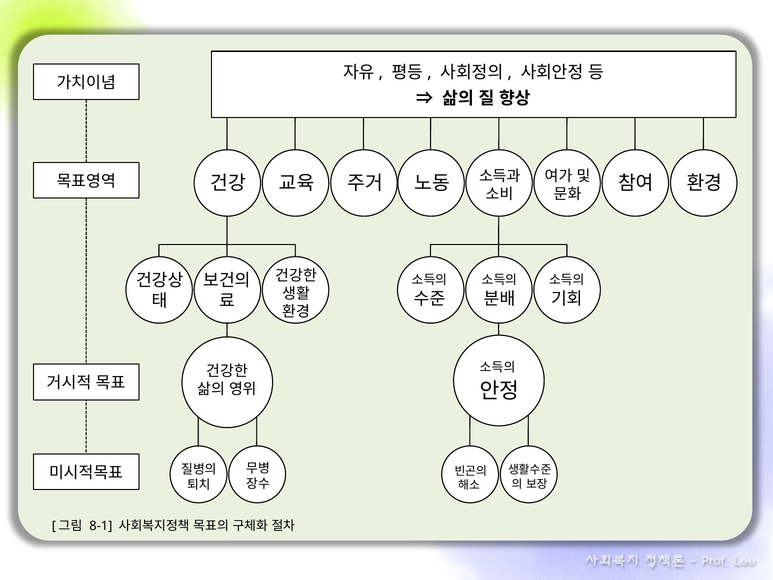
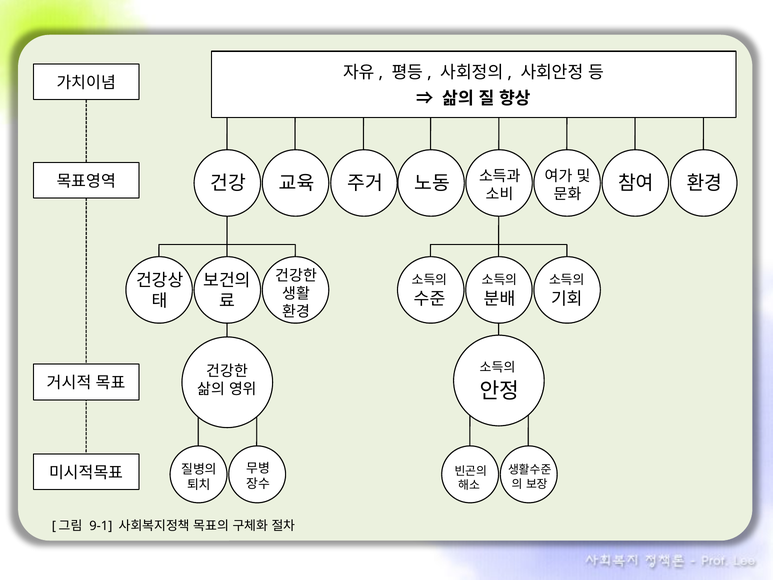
8-1: 8-1 -> 9-1
